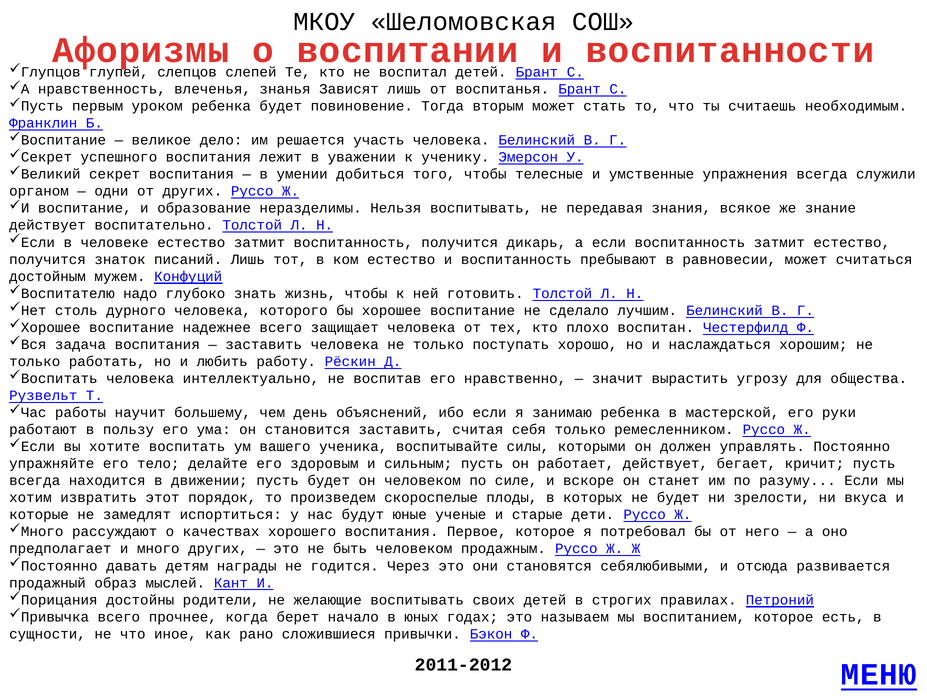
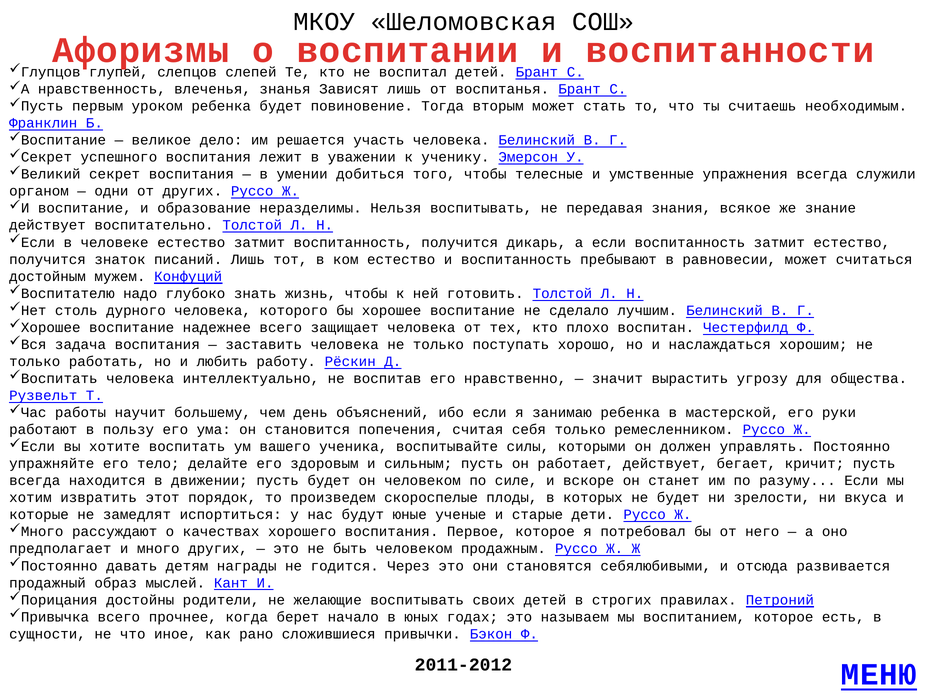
становится заставить: заставить -> попечения
